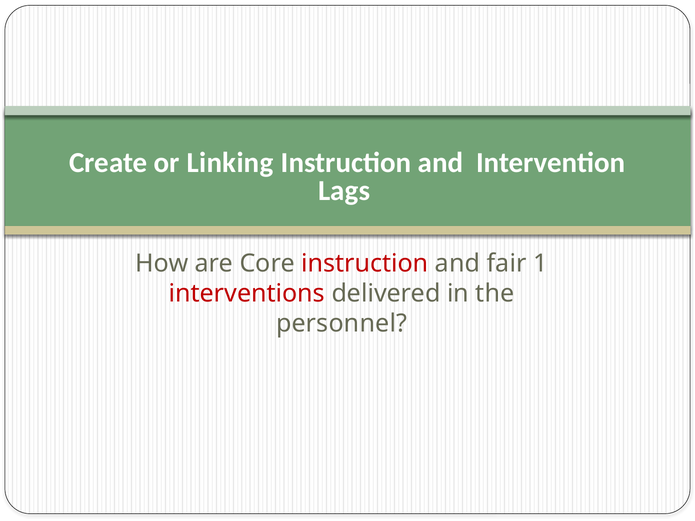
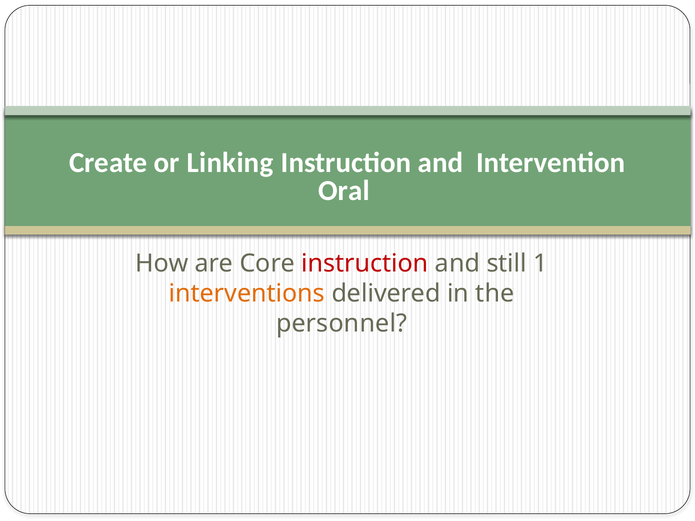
Lags: Lags -> Oral
fair: fair -> still
interventions colour: red -> orange
